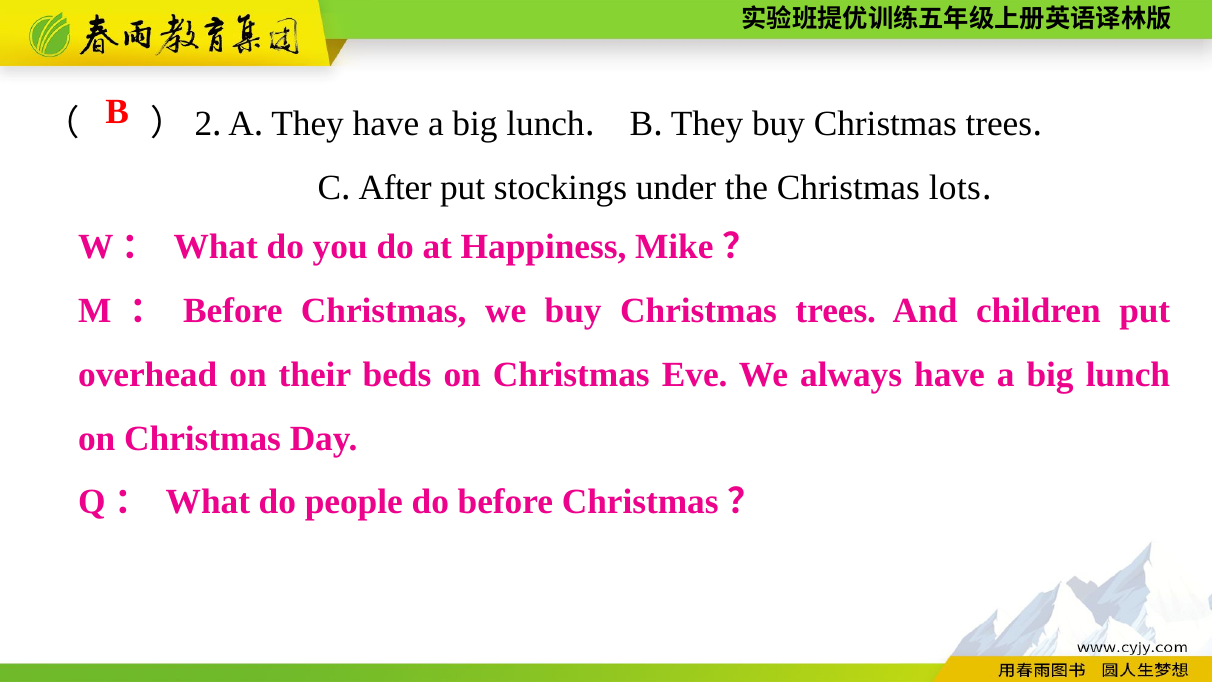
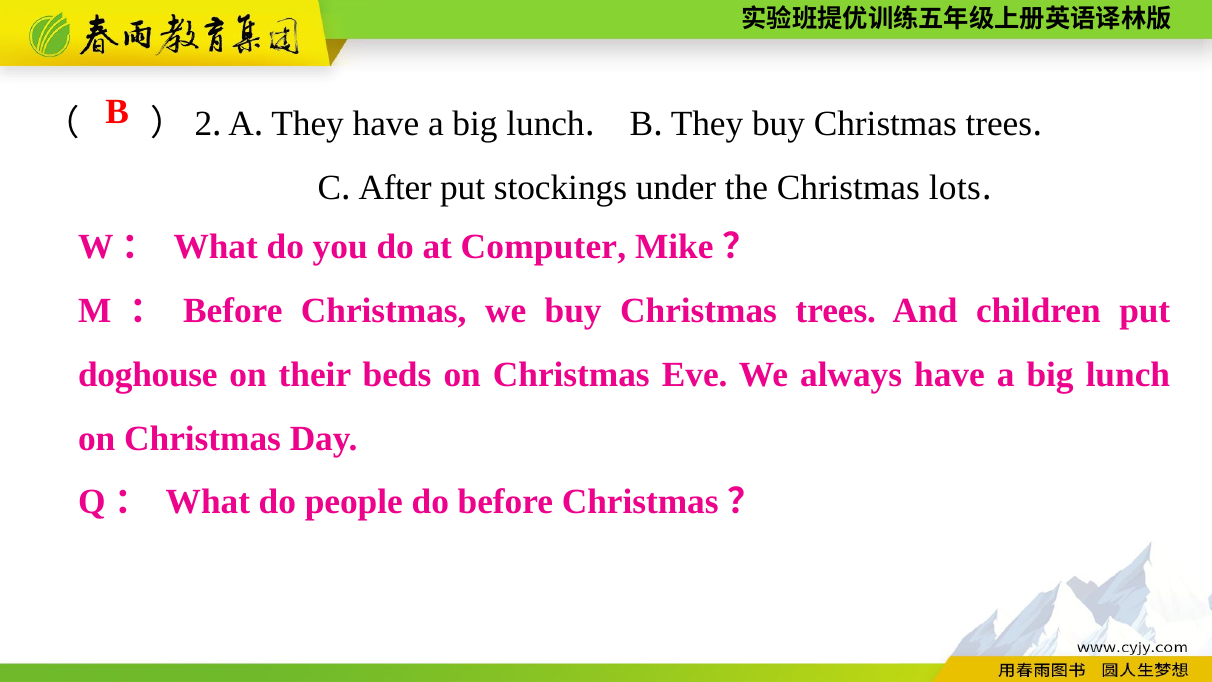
Happiness: Happiness -> Computer
overhead: overhead -> doghouse
